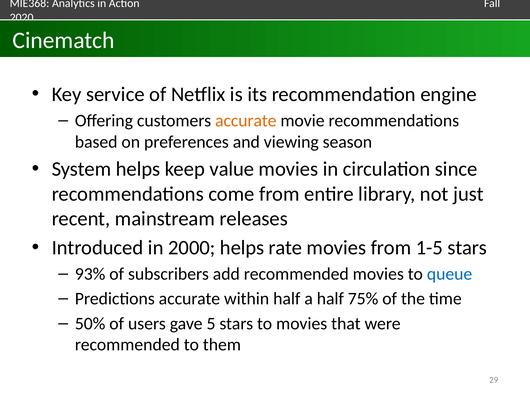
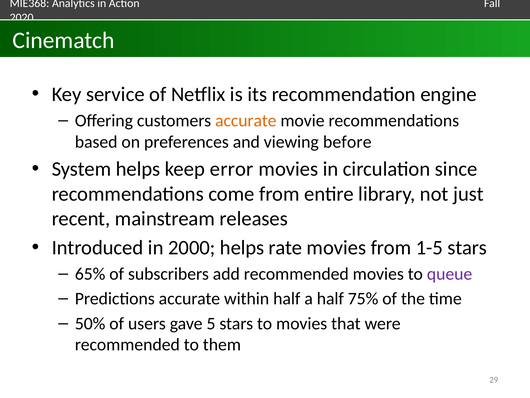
season: season -> before
value: value -> error
93%: 93% -> 65%
queue colour: blue -> purple
